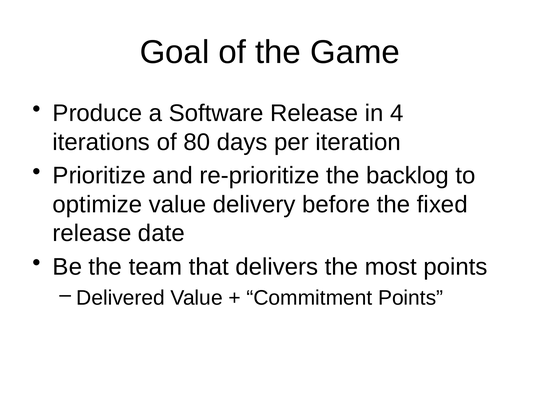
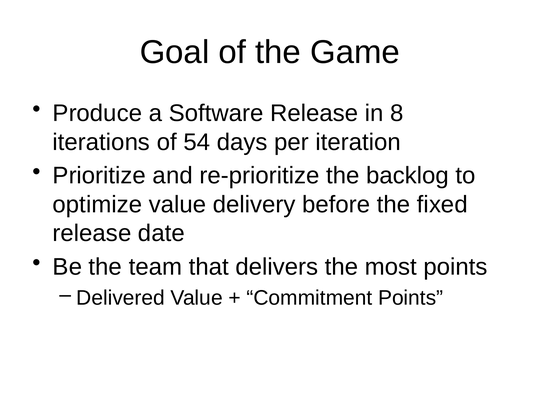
4: 4 -> 8
80: 80 -> 54
